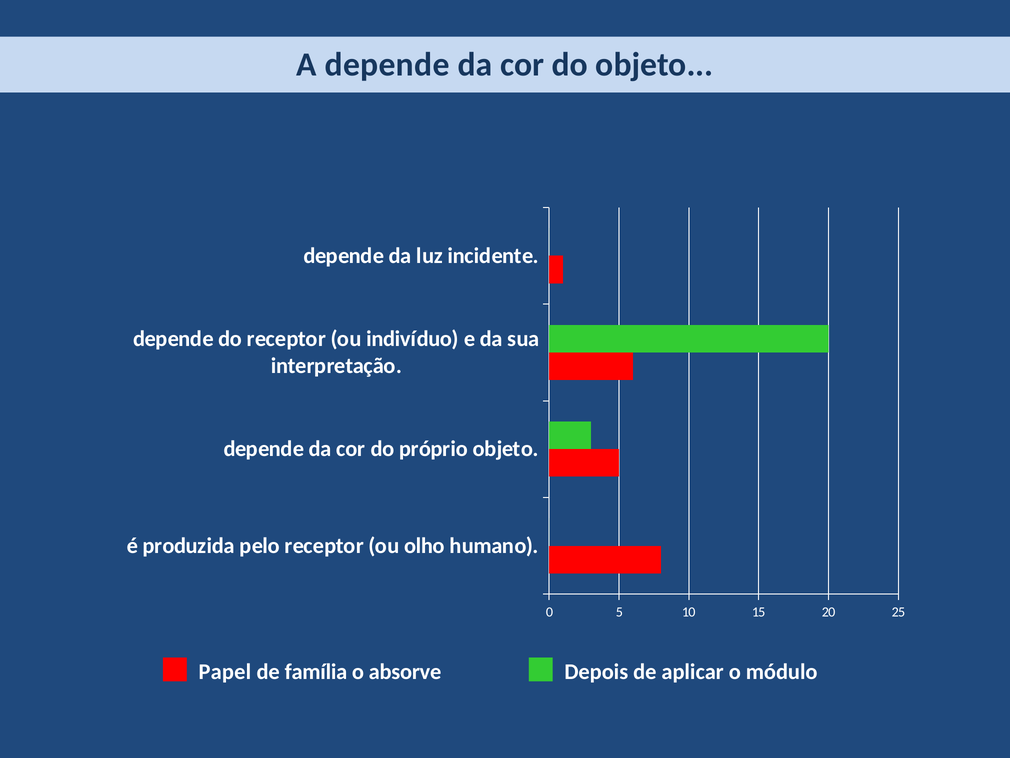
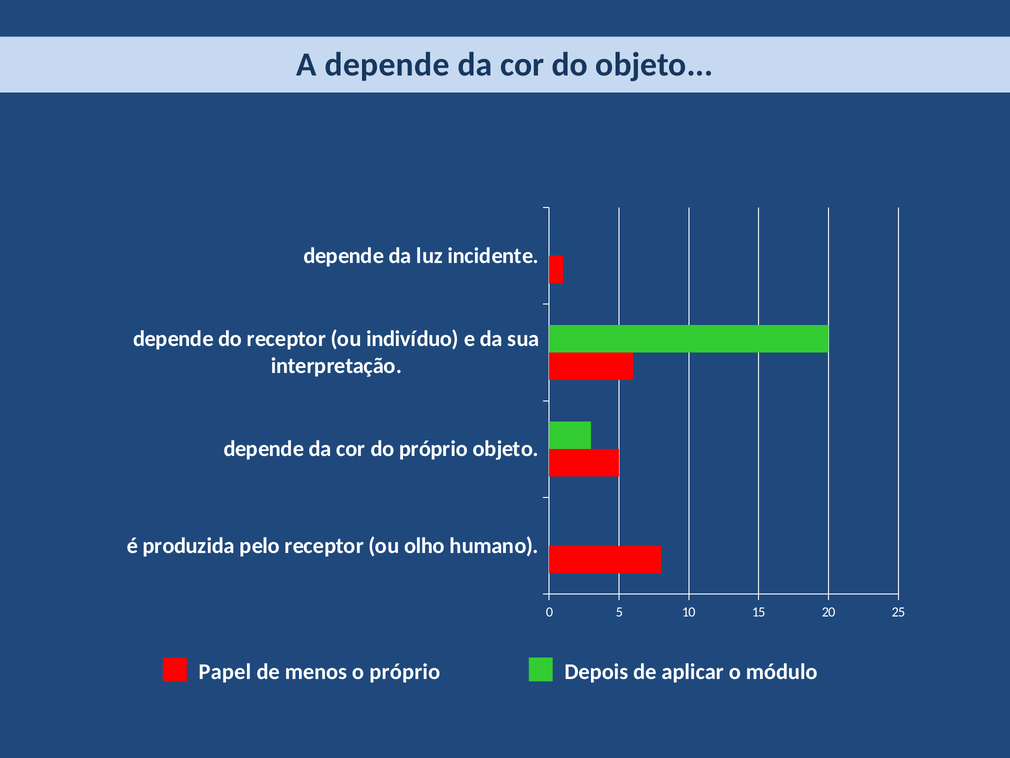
família: família -> menos
o absorve: absorve -> próprio
